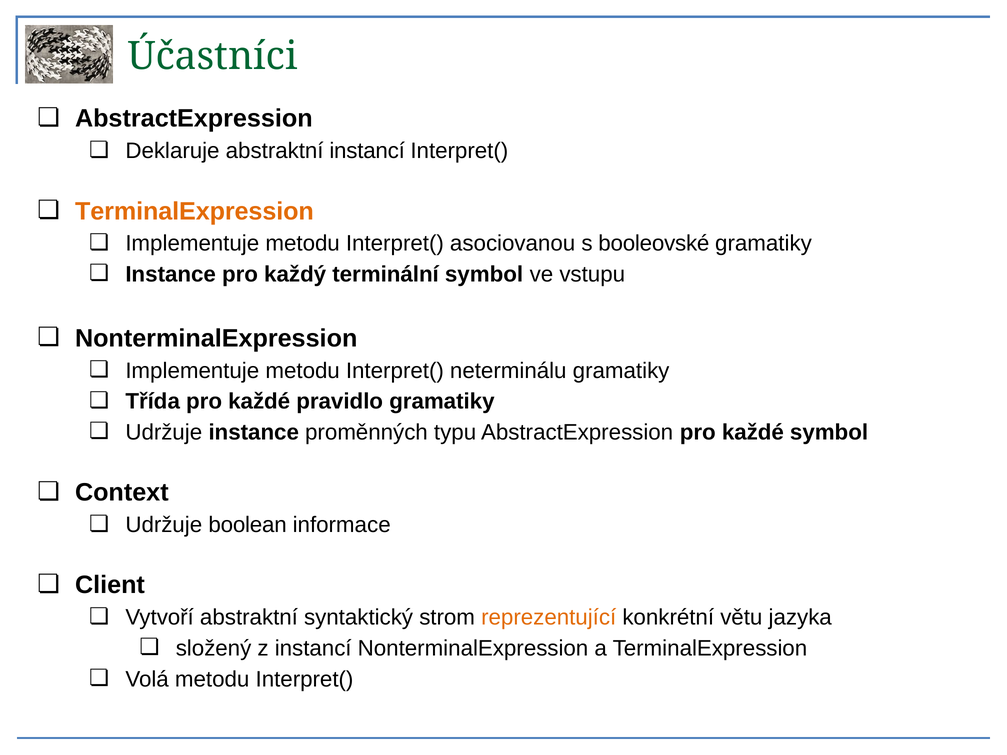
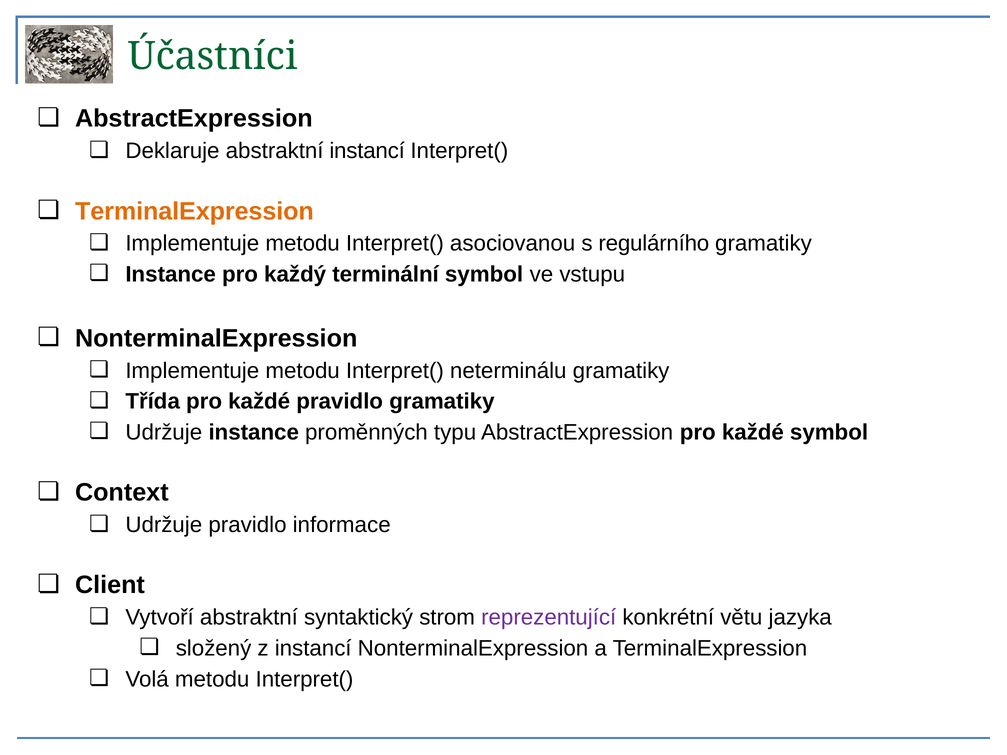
booleovské: booleovské -> regulárního
Udržuje boolean: boolean -> pravidlo
reprezentující colour: orange -> purple
